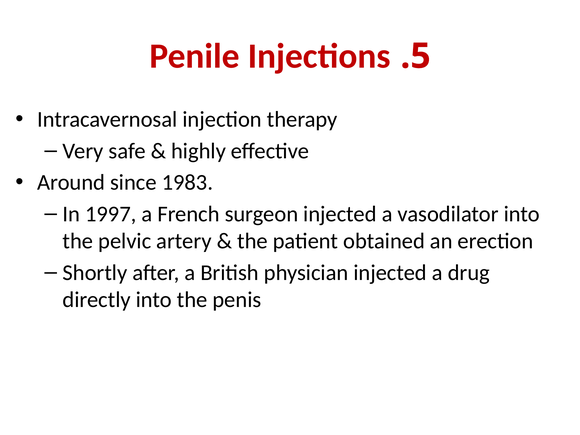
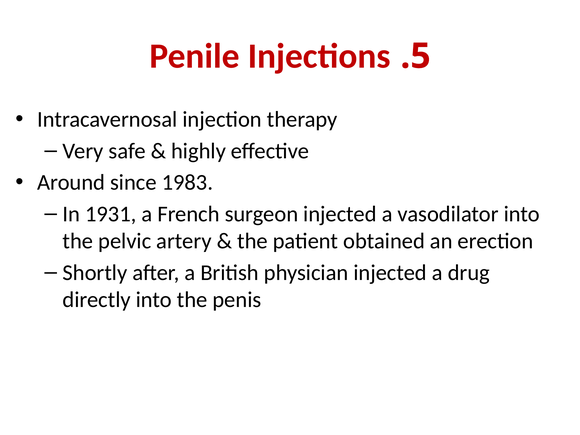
1997: 1997 -> 1931
